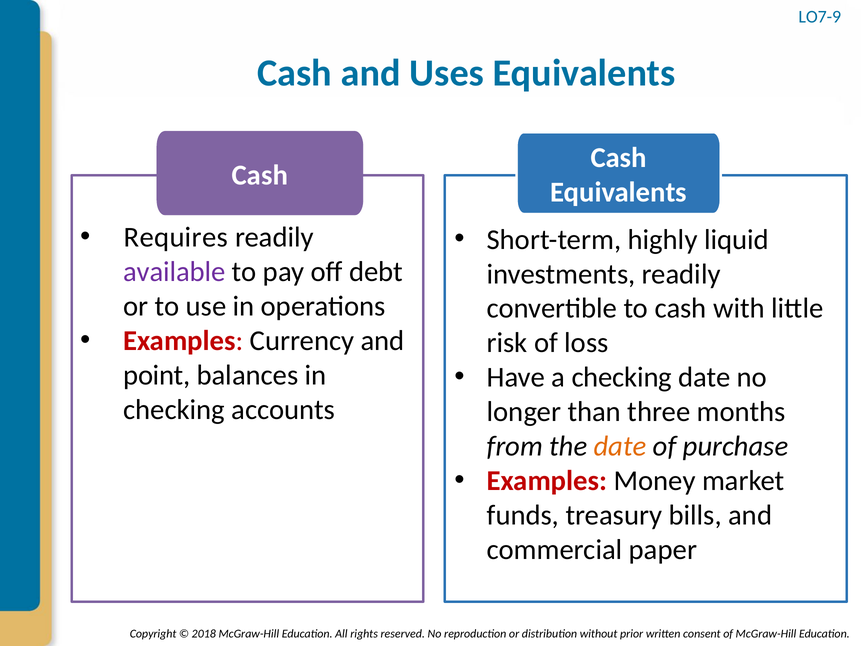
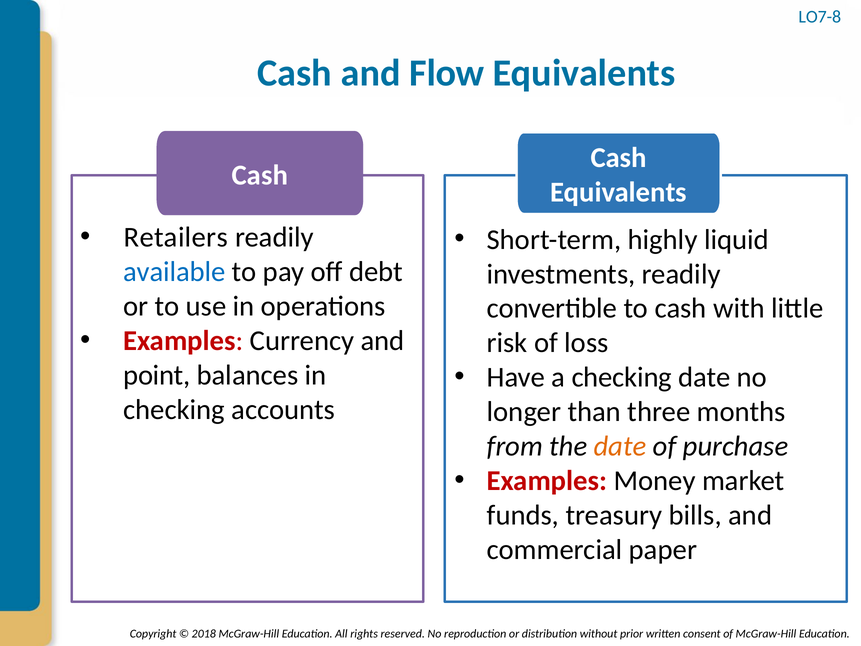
LO7-9: LO7-9 -> LO7-8
Uses: Uses -> Flow
Requires: Requires -> Retailers
available colour: purple -> blue
